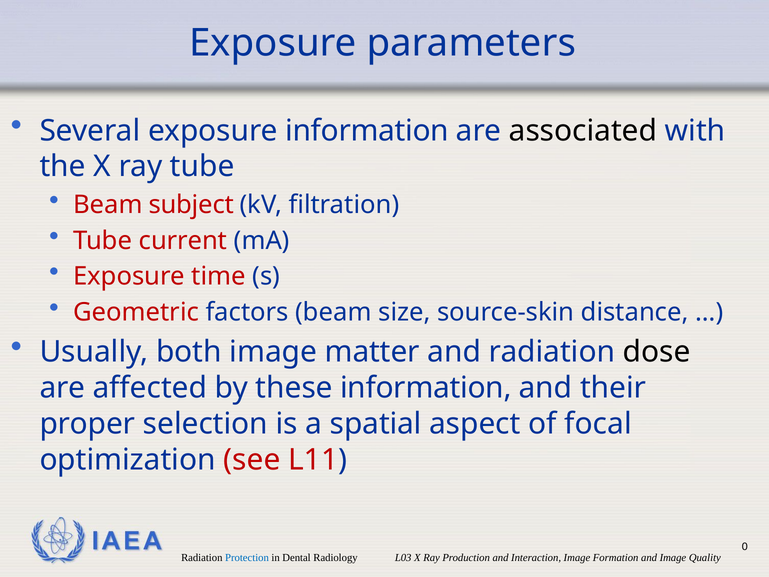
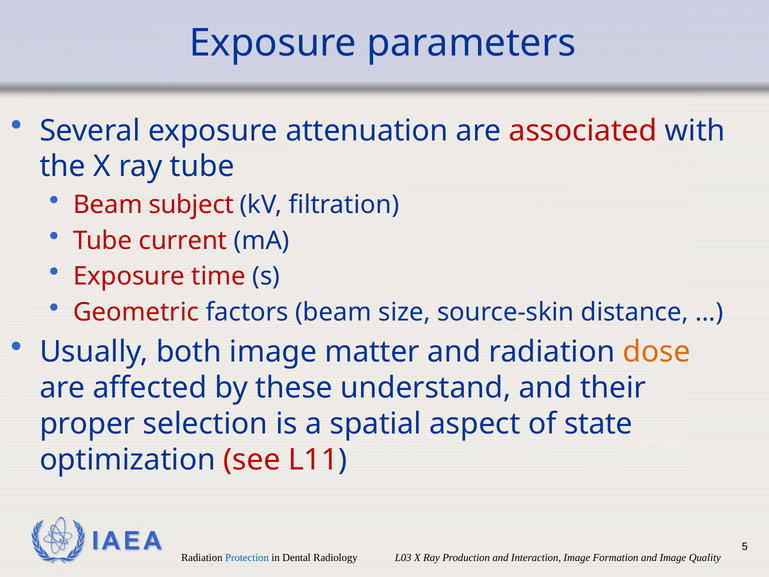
exposure information: information -> attenuation
associated colour: black -> red
dose colour: black -> orange
these information: information -> understand
focal: focal -> state
0: 0 -> 5
